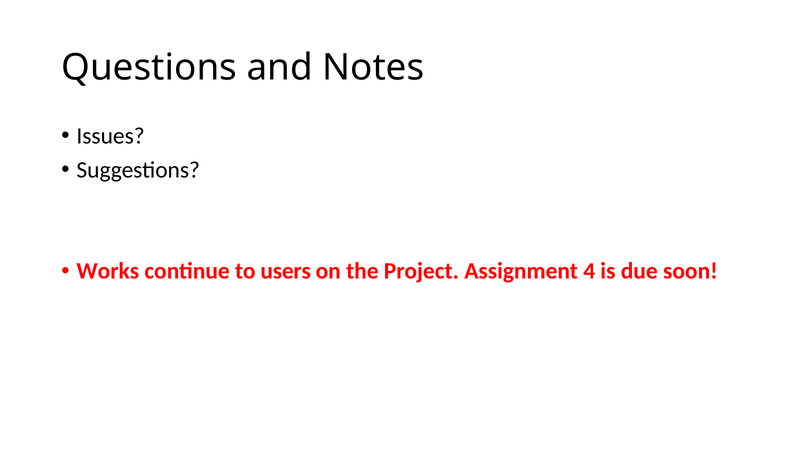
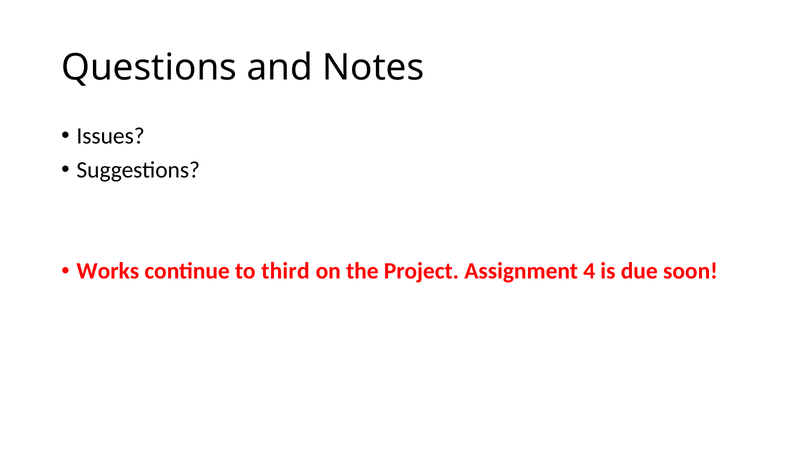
users: users -> third
